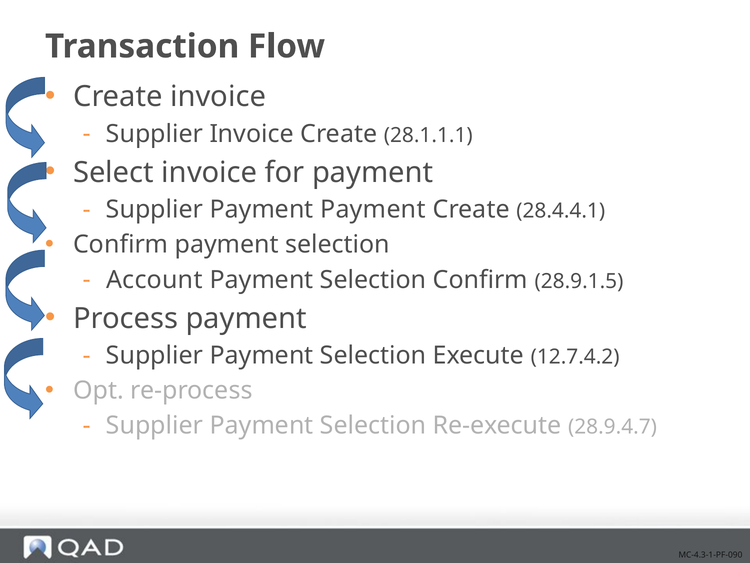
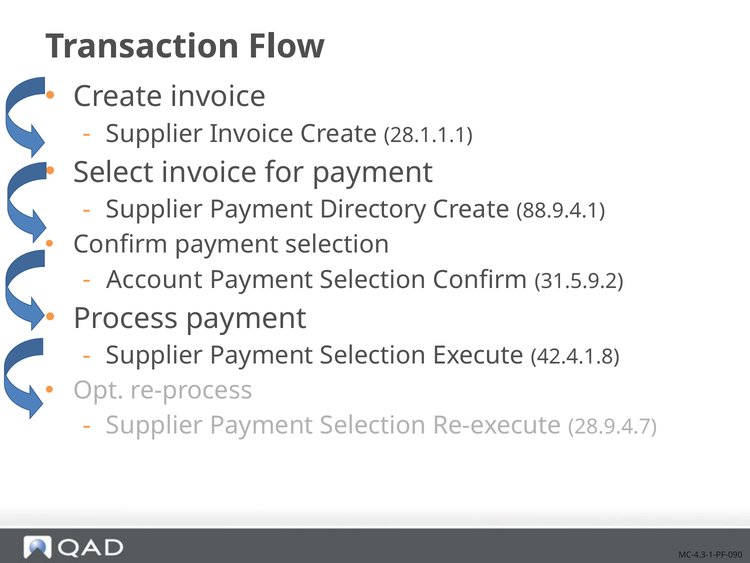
Payment Payment: Payment -> Directory
28.4.4.1: 28.4.4.1 -> 88.9.4.1
28.9.1.5: 28.9.1.5 -> 31.5.9.2
12.7.4.2: 12.7.4.2 -> 42.4.1.8
